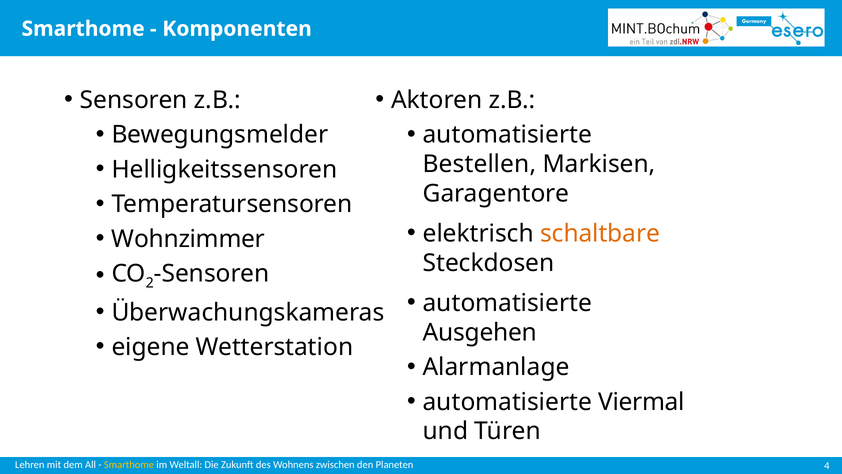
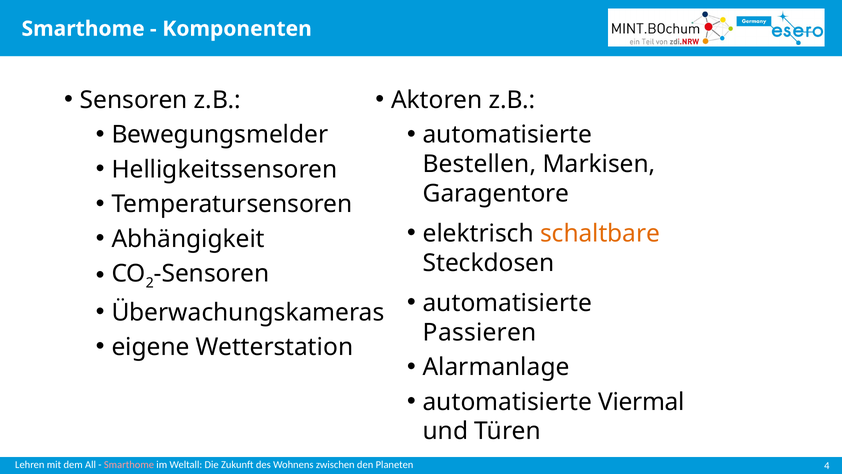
Wohnzimmer: Wohnzimmer -> Abhängigkeit
Ausgehen: Ausgehen -> Passieren
Smarthome at (129, 465) colour: yellow -> pink
